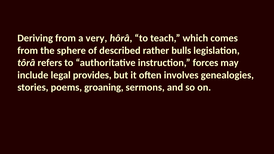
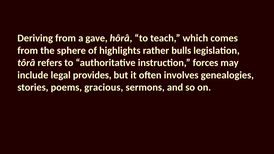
very: very -> gave
described: described -> highlights
groaning: groaning -> gracious
